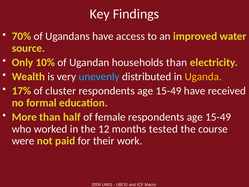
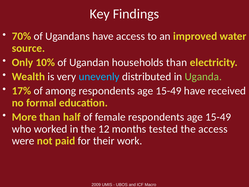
Uganda colour: yellow -> light green
cluster: cluster -> among
the course: course -> access
